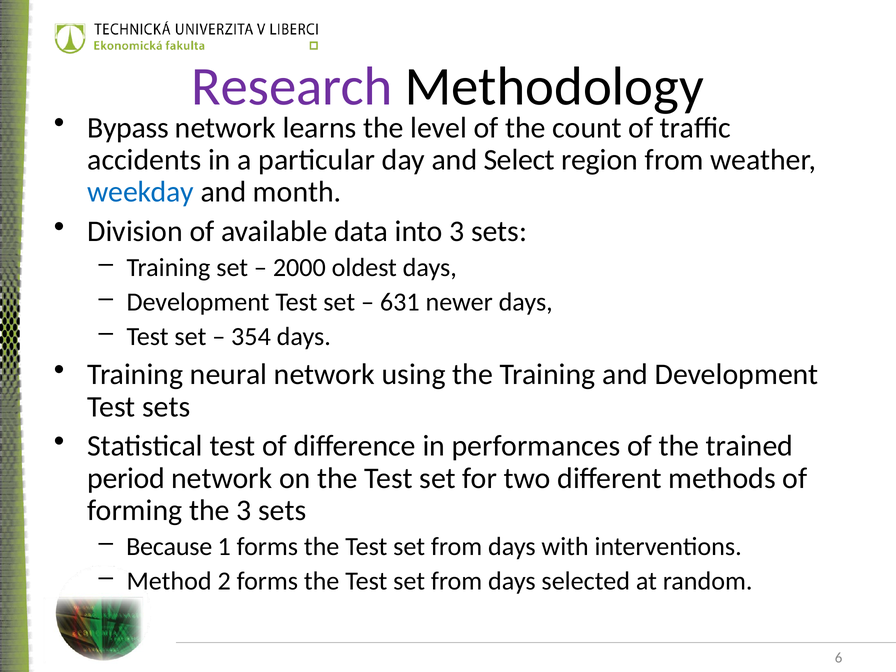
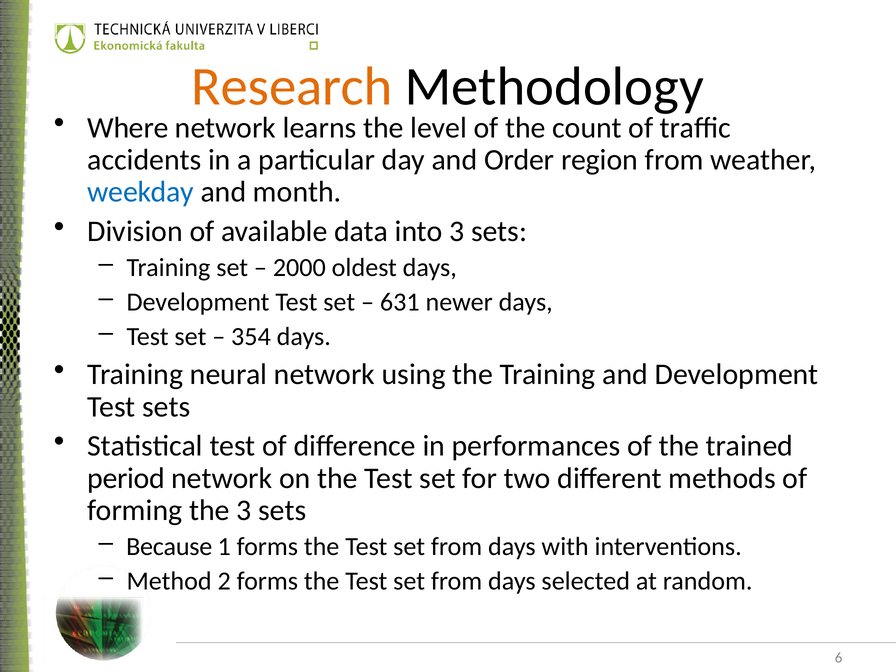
Research colour: purple -> orange
Bypass: Bypass -> Where
Select: Select -> Order
